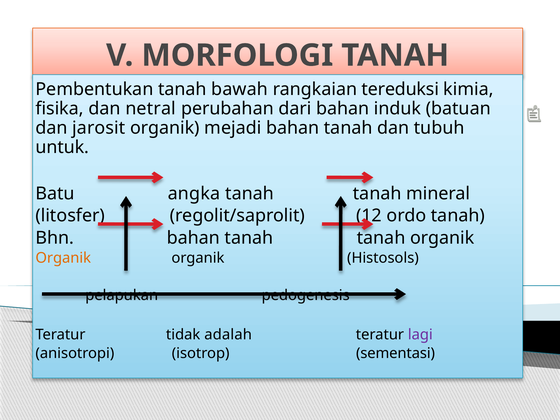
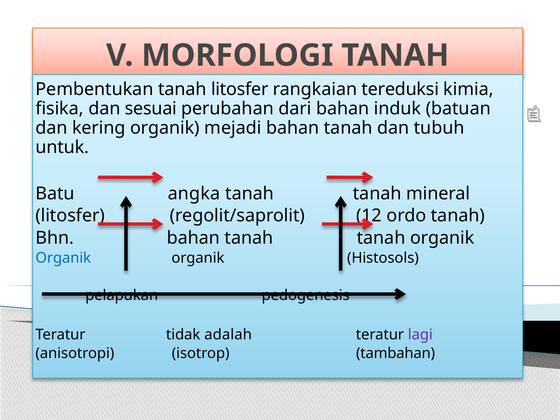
tanah bawah: bawah -> litosfer
netral: netral -> sesuai
jarosit: jarosit -> kering
Organik at (63, 258) colour: orange -> blue
sementasi: sementasi -> tambahan
